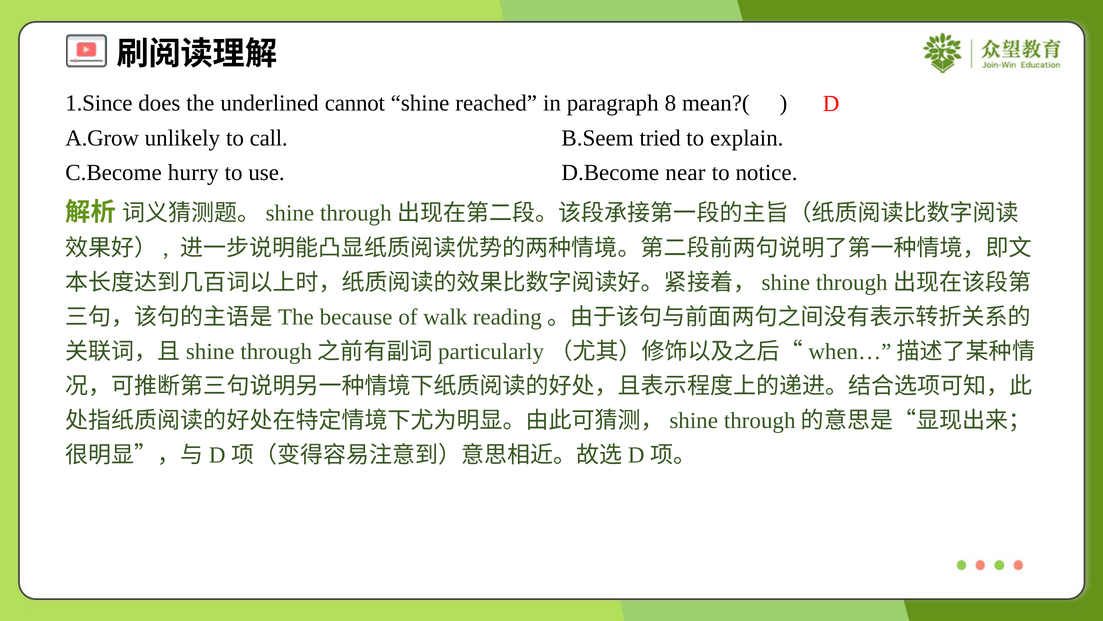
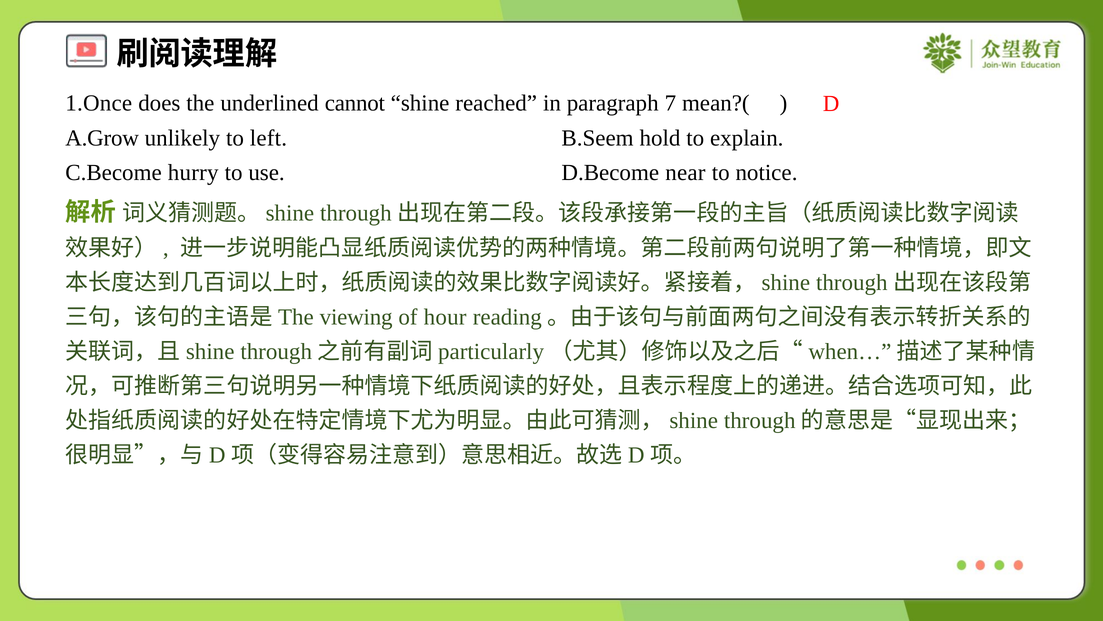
1.Since: 1.Since -> 1.Once
8: 8 -> 7
call: call -> left
tried: tried -> hold
because: because -> viewing
walk: walk -> hour
